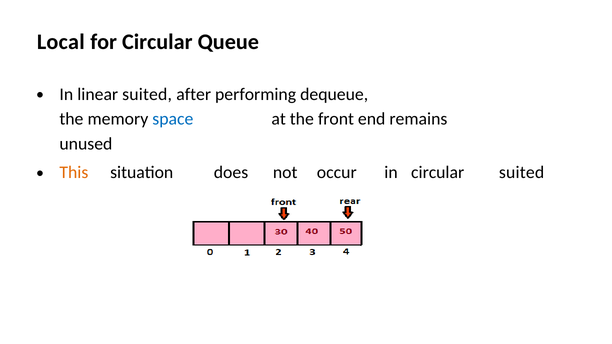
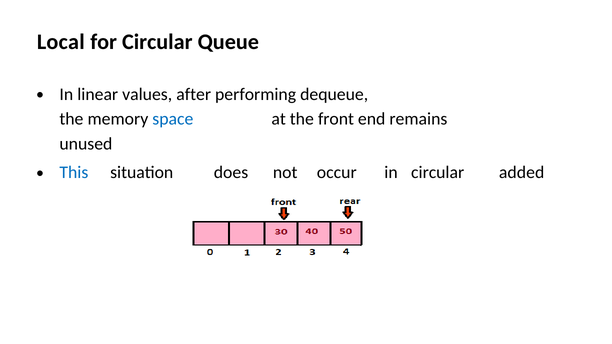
linear suited: suited -> values
This colour: orange -> blue
circular suited: suited -> added
